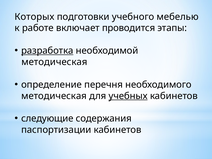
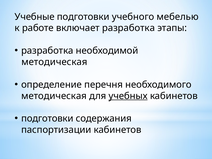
Которых: Которых -> Учебные
включает проводится: проводится -> разработка
разработка at (47, 51) underline: present -> none
следующие at (47, 119): следующие -> подготовки
